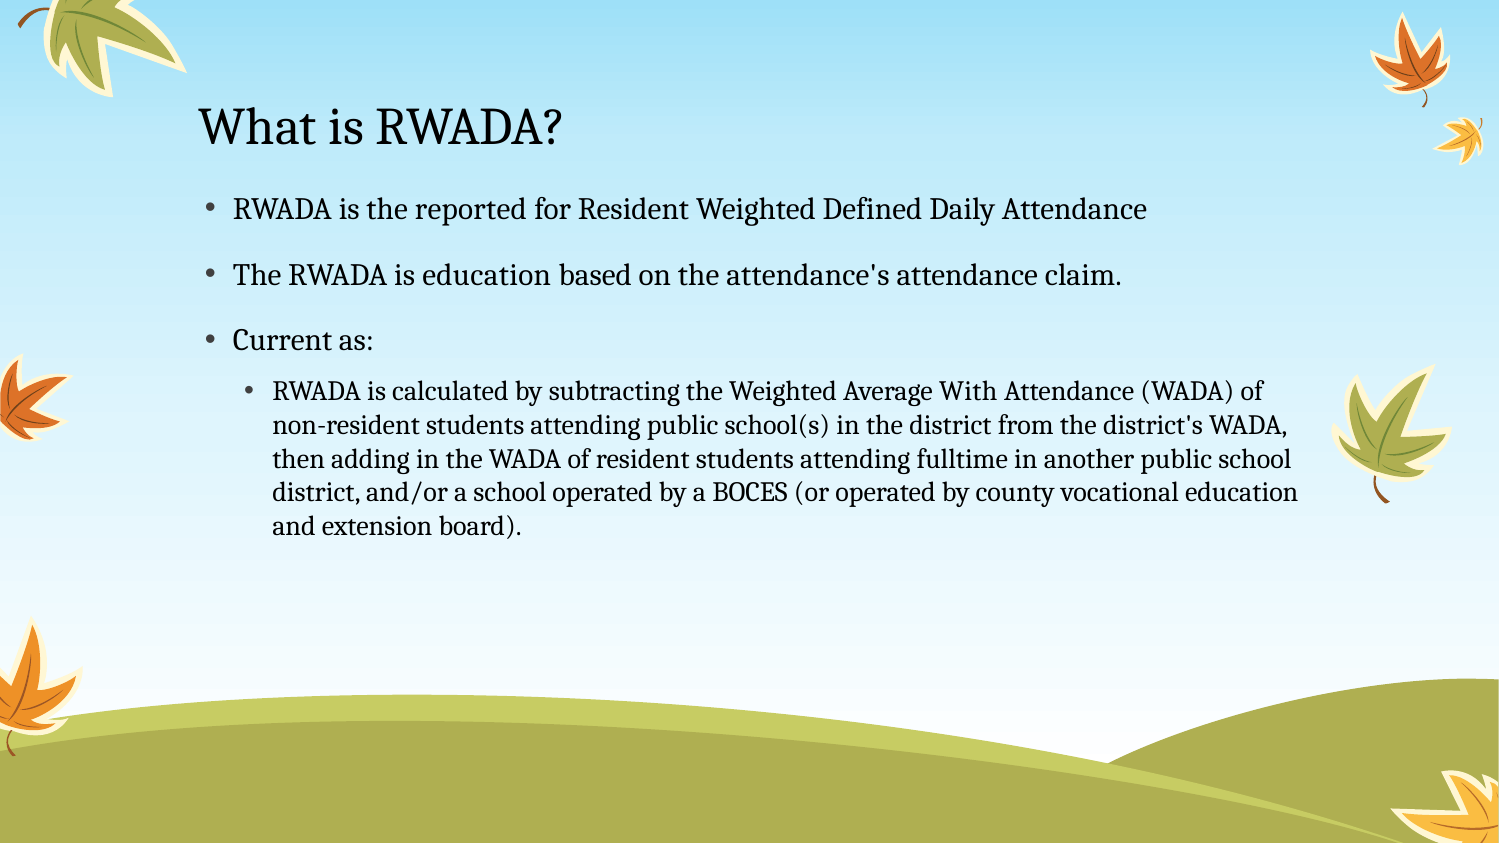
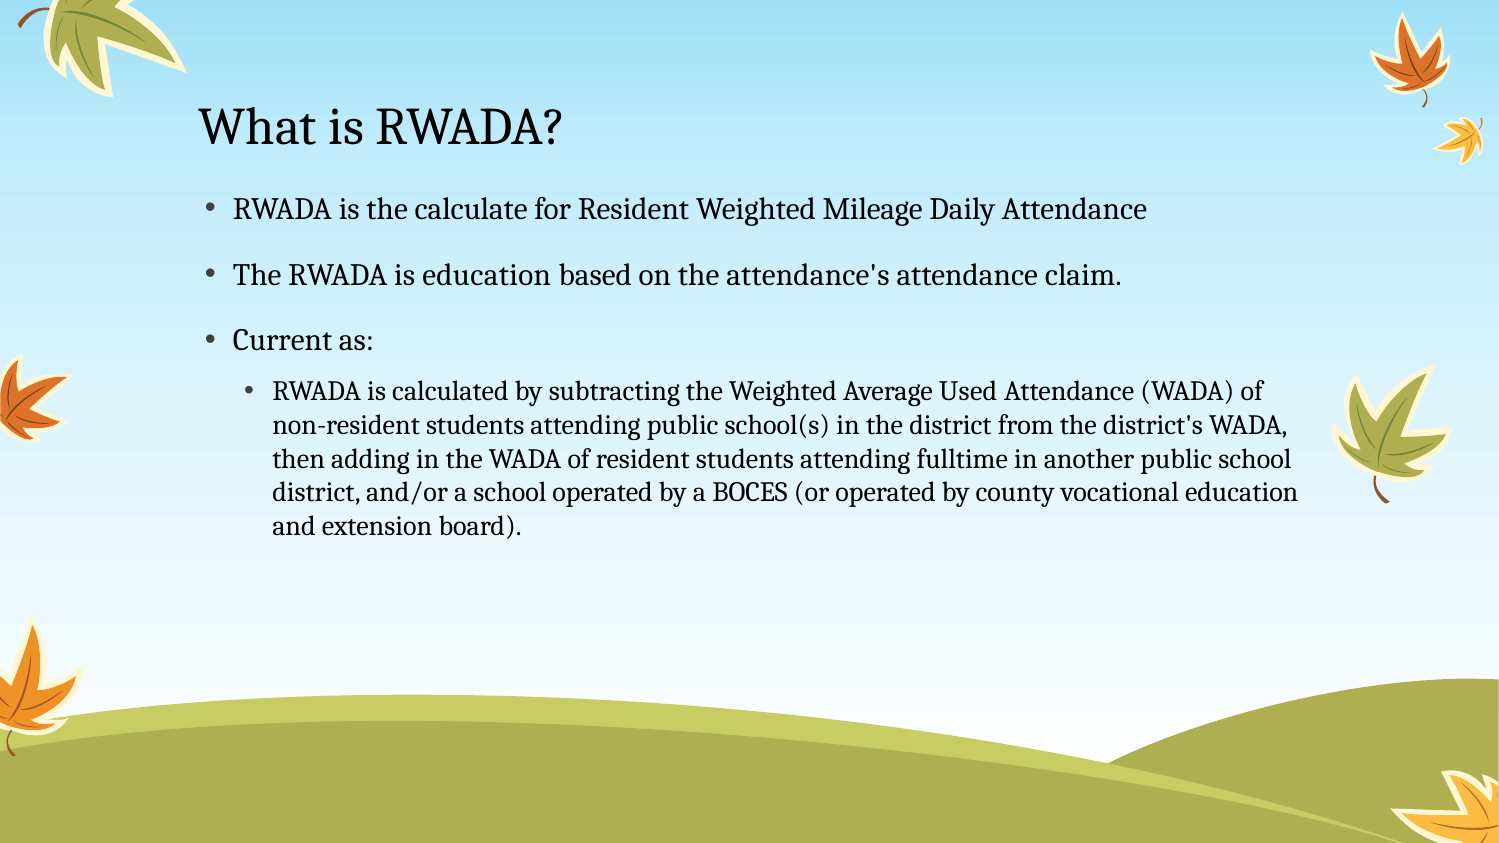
reported: reported -> calculate
Defined: Defined -> Mileage
With: With -> Used
